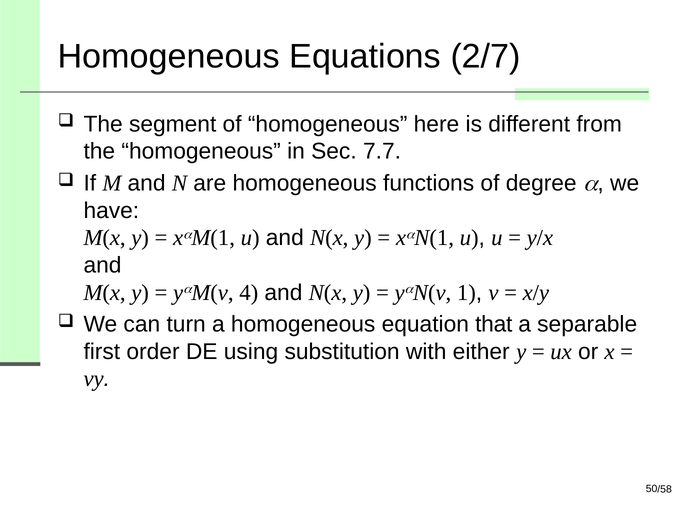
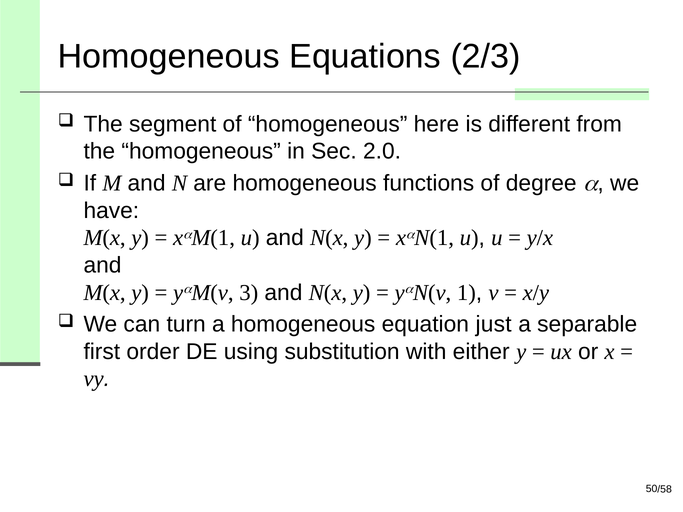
2/7: 2/7 -> 2/3
7.7: 7.7 -> 2.0
4: 4 -> 3
that: that -> just
